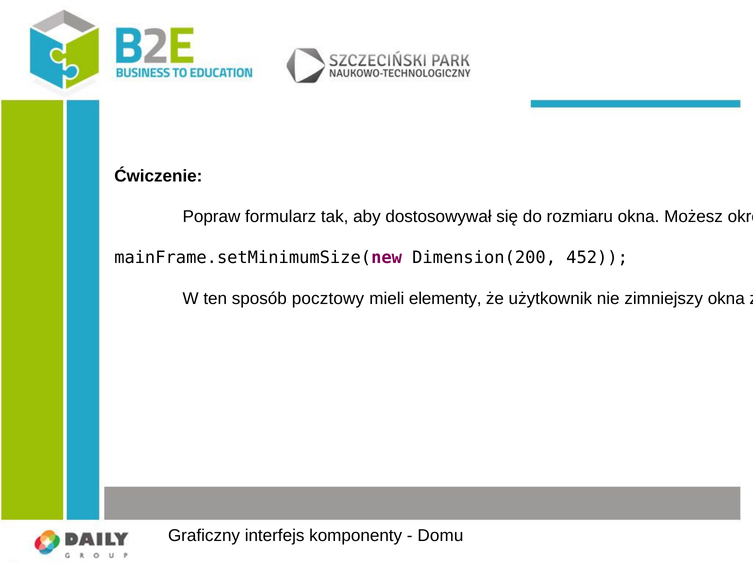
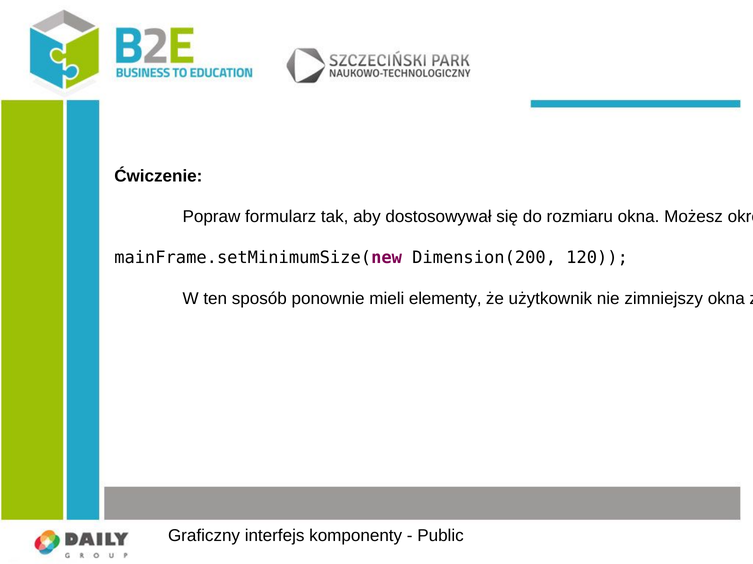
452: 452 -> 120
pocztowy: pocztowy -> ponownie
Domu: Domu -> Public
